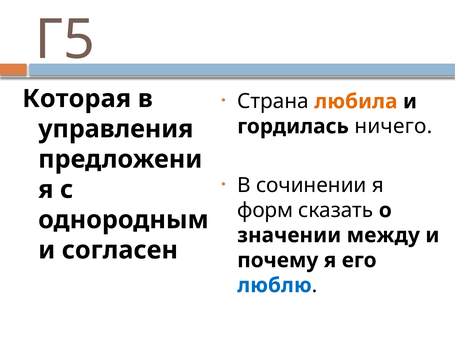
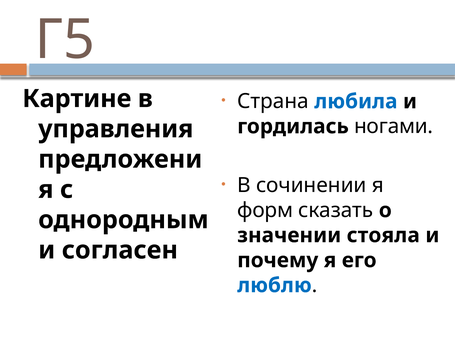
любила colour: orange -> blue
Которая: Которая -> Картине
ничего: ничего -> ногами
между: между -> стояла
